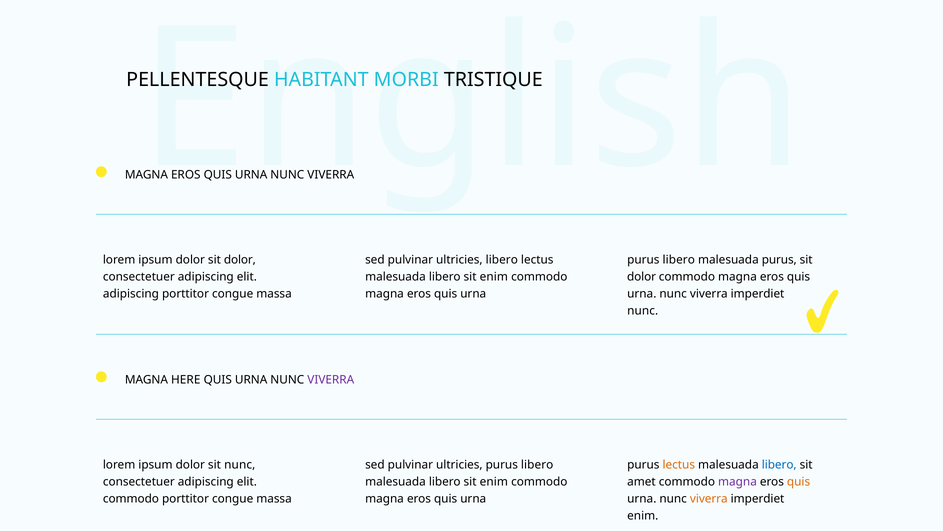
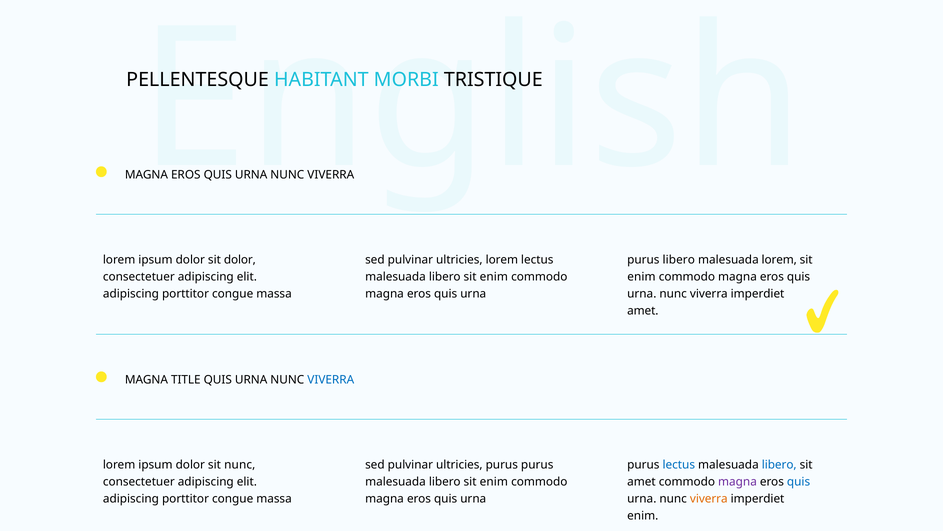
ultricies libero: libero -> lorem
malesuada purus: purus -> lorem
dolor at (642, 276): dolor -> enim
nunc at (643, 310): nunc -> amet
HERE: HERE -> TITLE
VIVERRA at (331, 379) colour: purple -> blue
ultricies purus libero: libero -> purus
lectus at (679, 464) colour: orange -> blue
quis at (799, 481) colour: orange -> blue
commodo at (131, 498): commodo -> adipiscing
